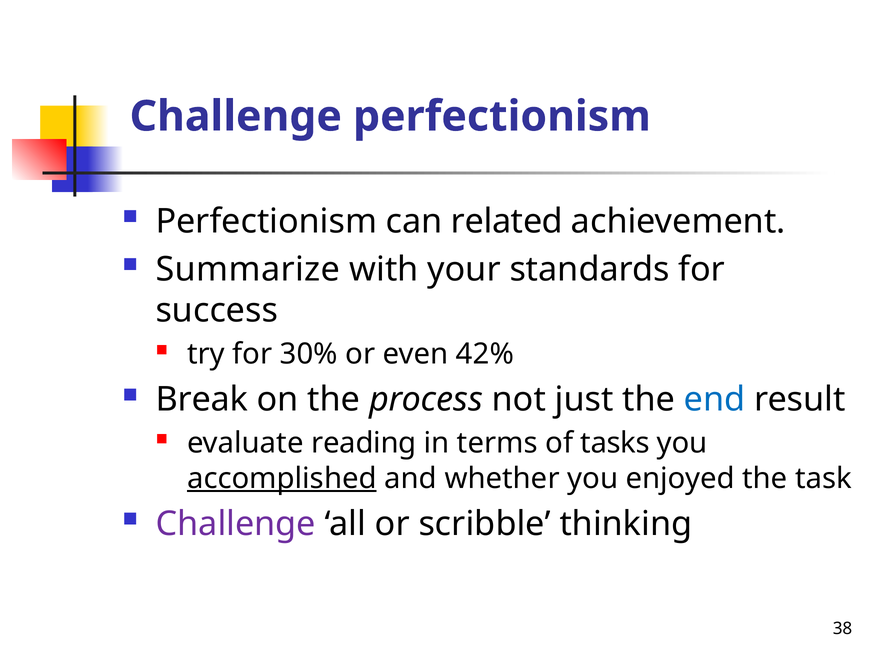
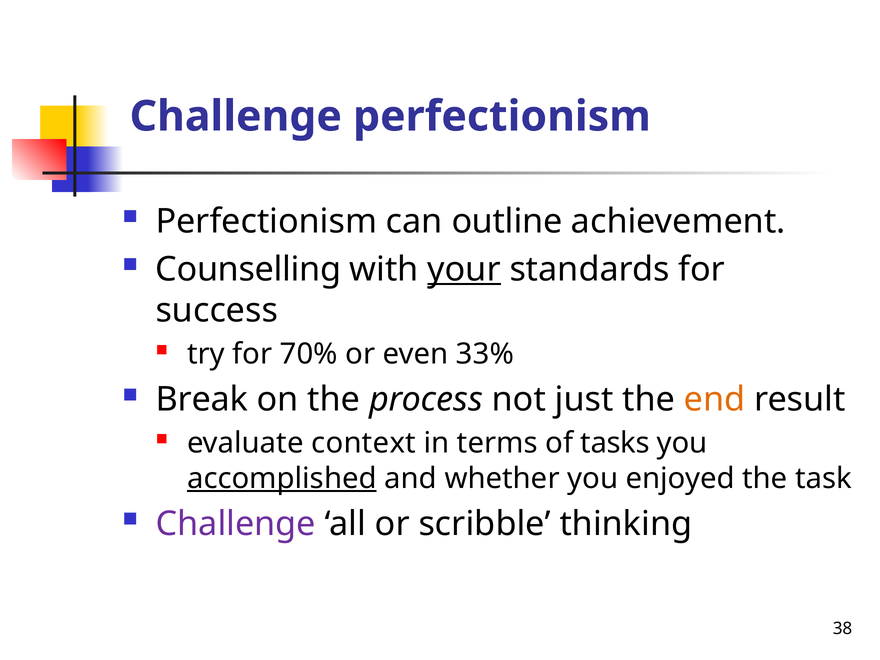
related: related -> outline
Summarize: Summarize -> Counselling
your underline: none -> present
30%: 30% -> 70%
42%: 42% -> 33%
end colour: blue -> orange
reading: reading -> context
